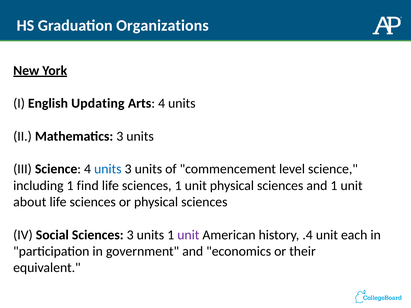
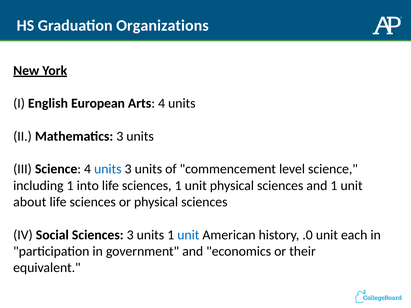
Updating: Updating -> European
find: find -> into
unit at (188, 235) colour: purple -> blue
.4: .4 -> .0
